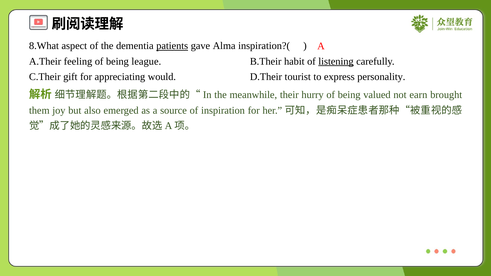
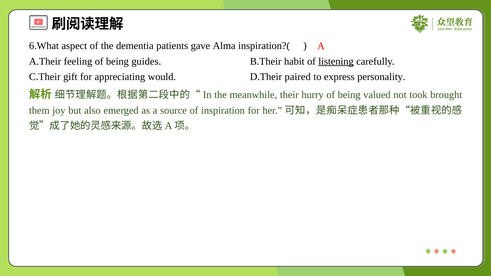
8.What: 8.What -> 6.What
patients underline: present -> none
league: league -> guides
tourist: tourist -> paired
earn: earn -> took
